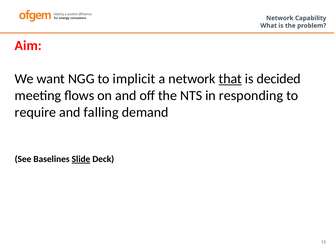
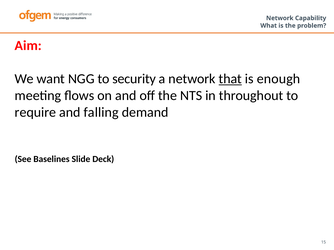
implicit: implicit -> security
decided: decided -> enough
responding: responding -> throughout
Slide underline: present -> none
